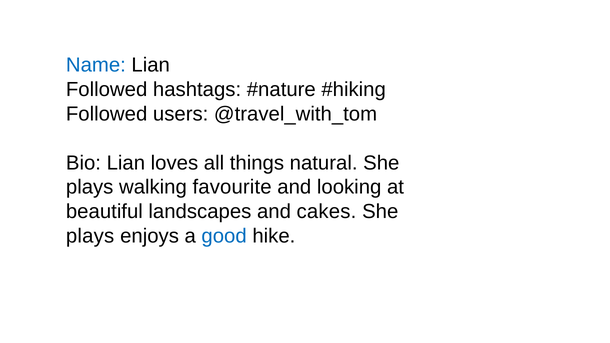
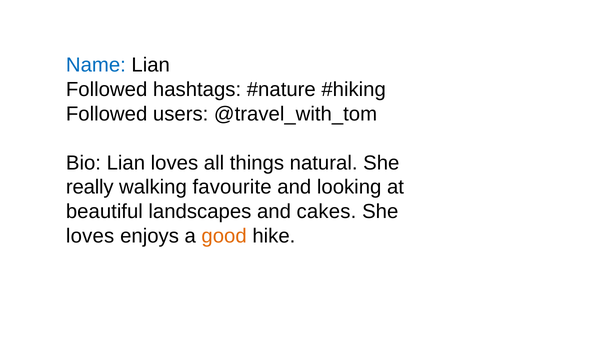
plays at (90, 187): plays -> really
plays at (90, 236): plays -> loves
good colour: blue -> orange
